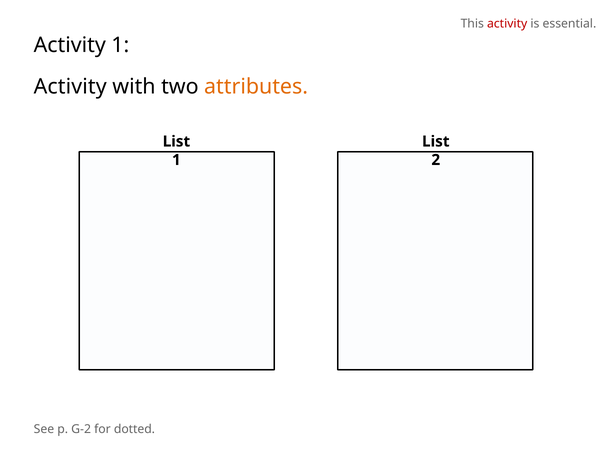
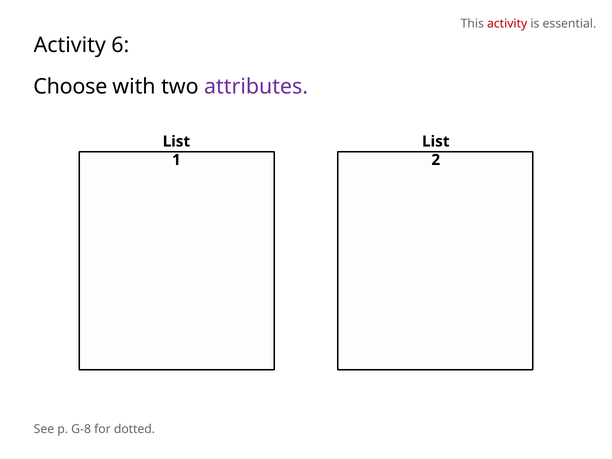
Activity 1: 1 -> 6
Activity at (70, 87): Activity -> Choose
attributes colour: orange -> purple
G-2: G-2 -> G-8
